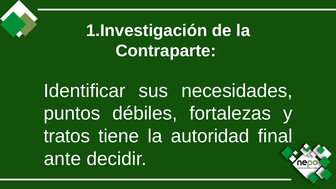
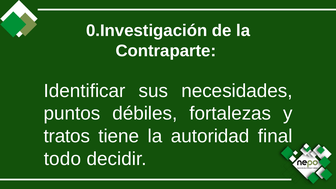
1.Investigación: 1.Investigación -> 0.Investigación
ante: ante -> todo
